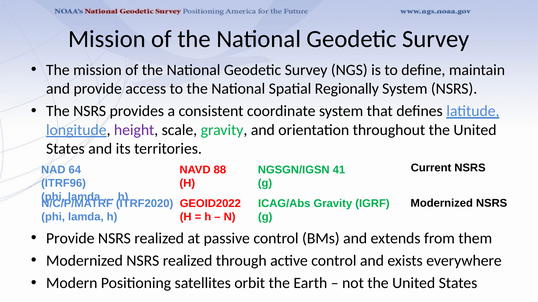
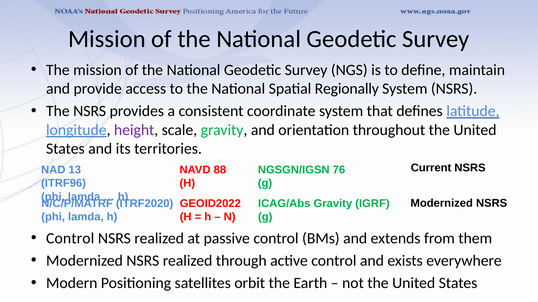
64: 64 -> 13
41: 41 -> 76
Provide at (70, 239): Provide -> Control
